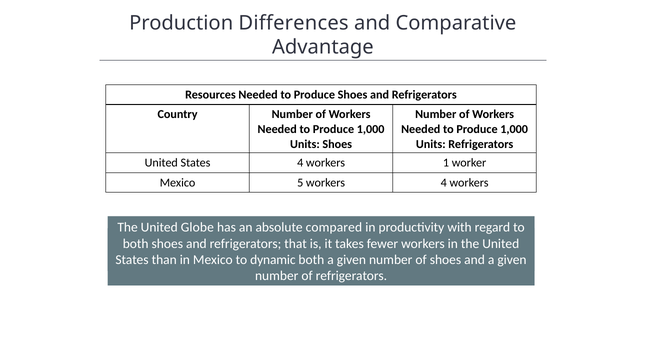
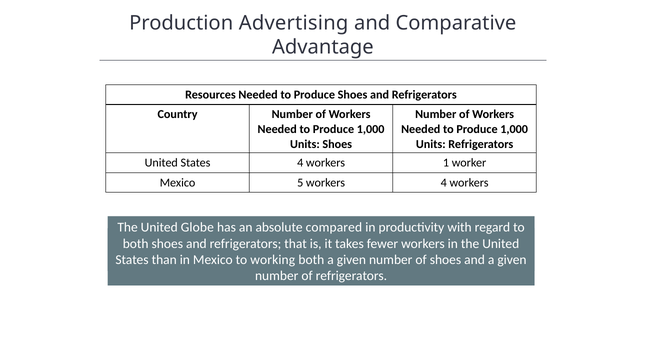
Differences: Differences -> Advertising
dynamic: dynamic -> working
